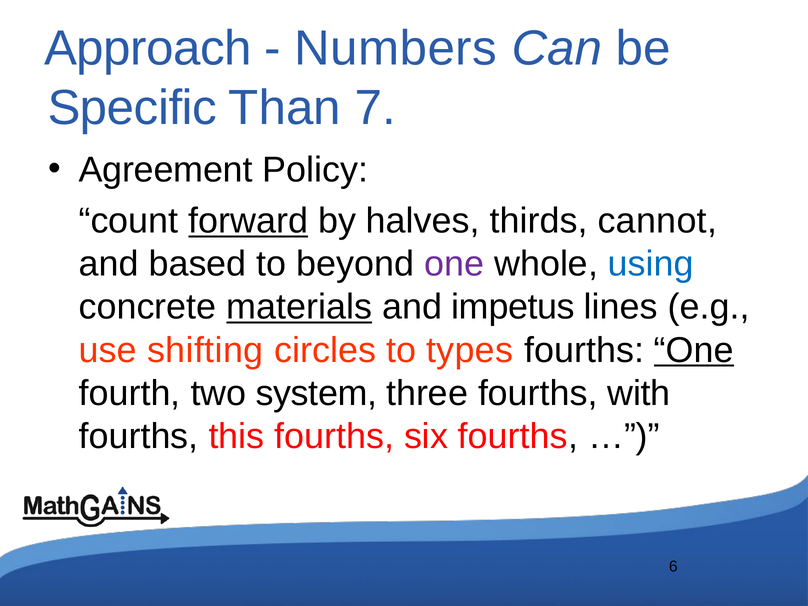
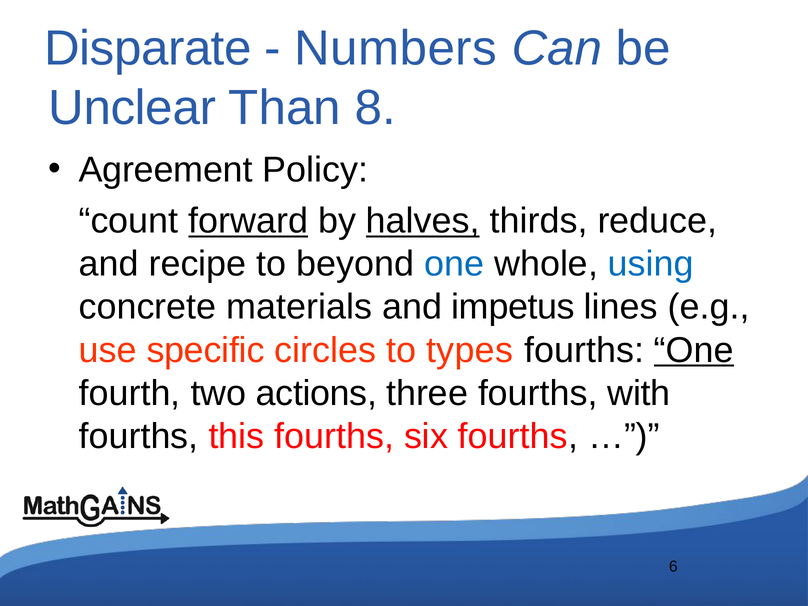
Approach: Approach -> Disparate
Specific: Specific -> Unclear
7: 7 -> 8
halves underline: none -> present
cannot: cannot -> reduce
based: based -> recipe
one at (454, 264) colour: purple -> blue
materials underline: present -> none
shifting: shifting -> specific
system: system -> actions
